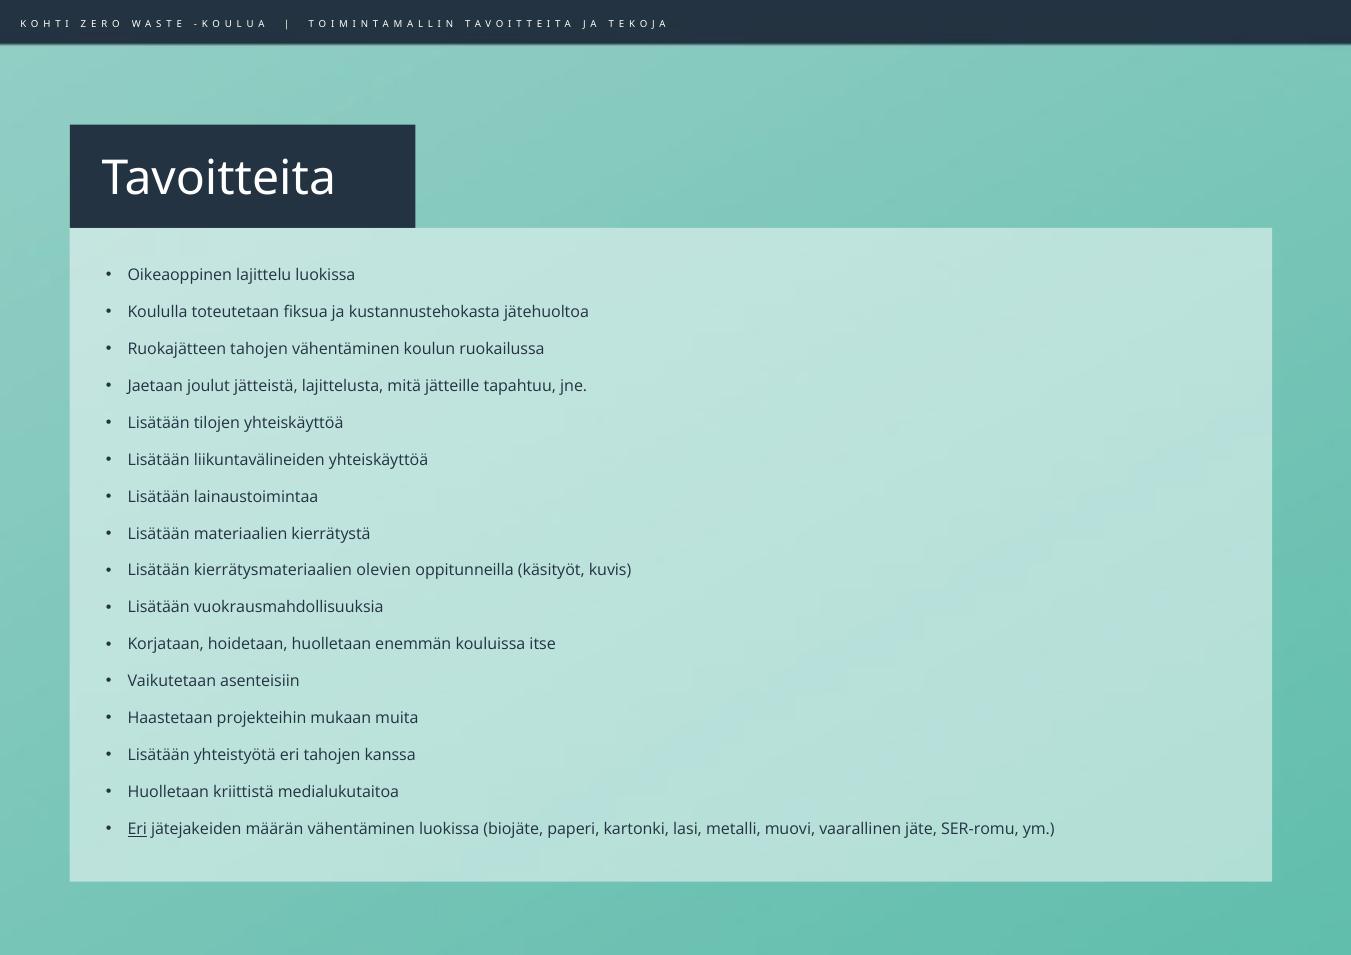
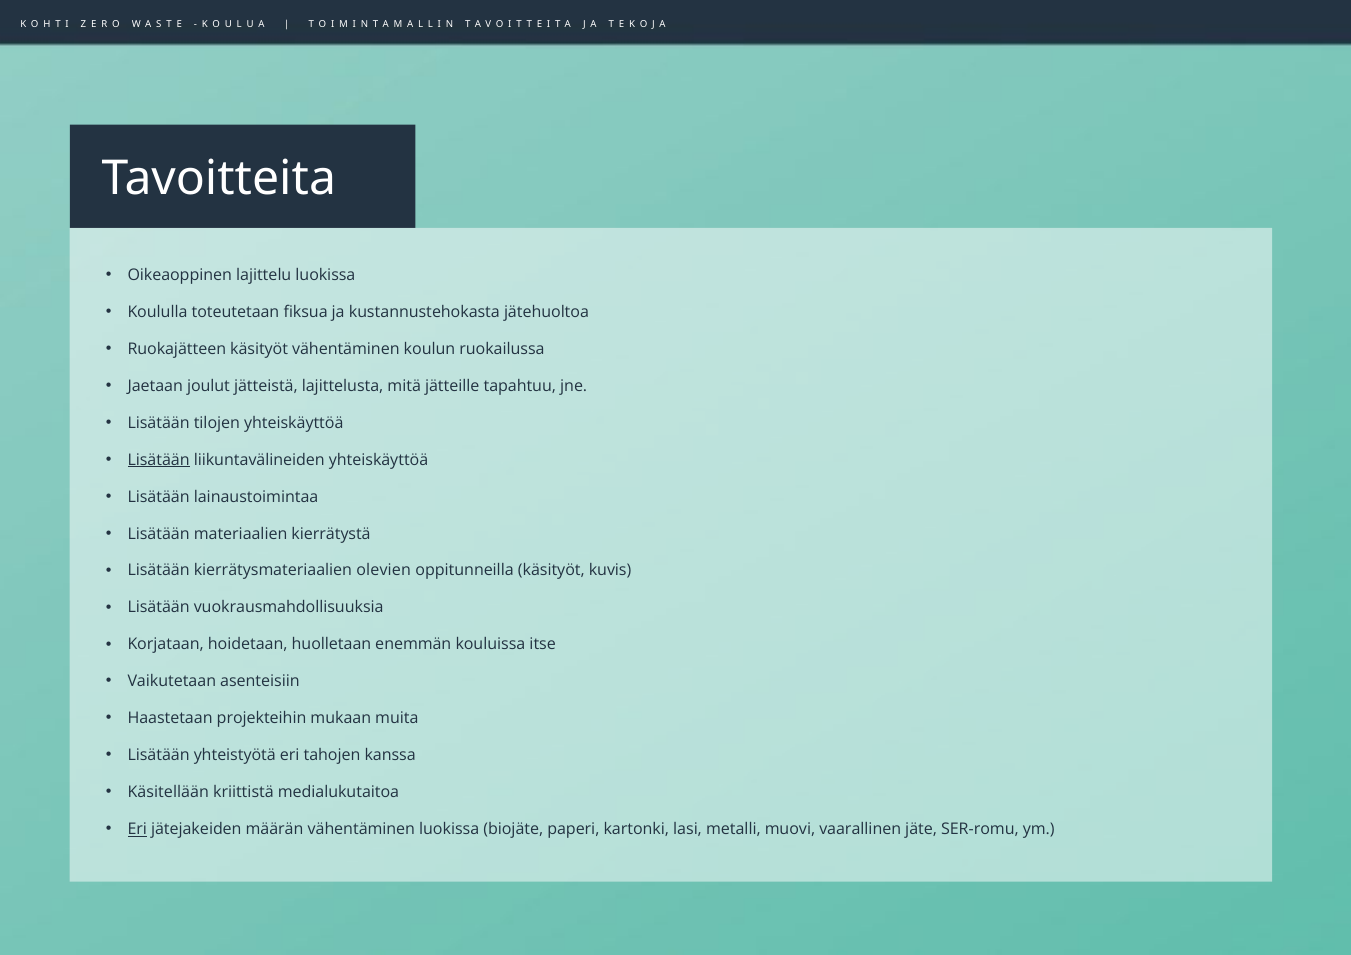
Ruokajätteen tahojen: tahojen -> käsityöt
Lisätään at (159, 460) underline: none -> present
Huolletaan at (168, 793): Huolletaan -> Käsitellään
